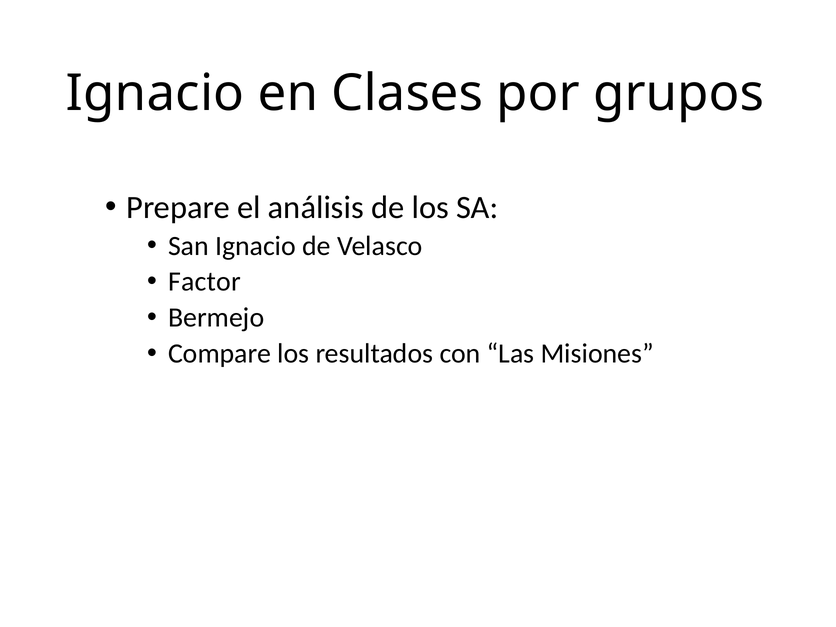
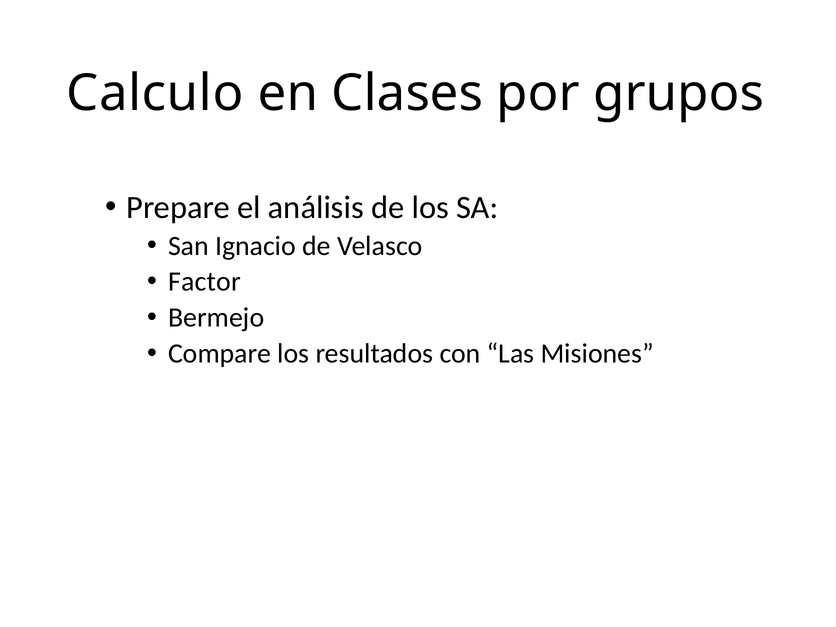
Ignacio at (155, 94): Ignacio -> Calculo
